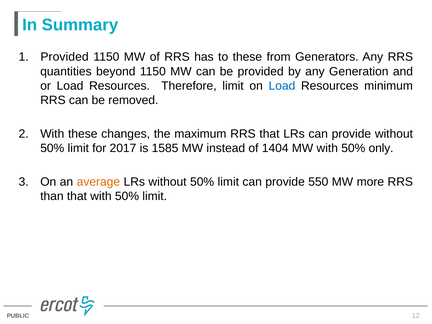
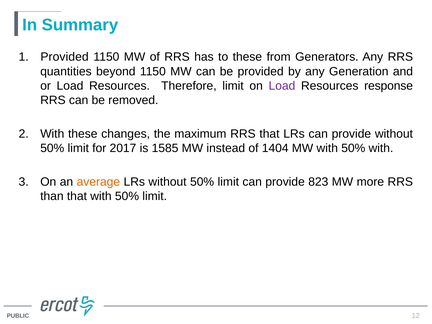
Load at (282, 86) colour: blue -> purple
minimum: minimum -> response
50% only: only -> with
550: 550 -> 823
